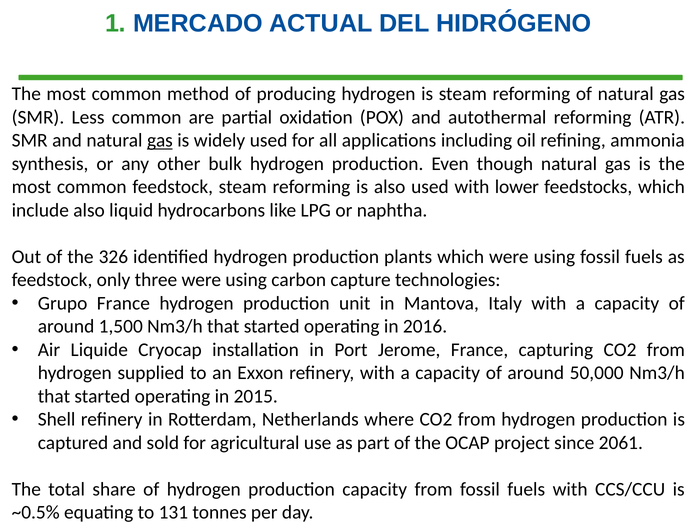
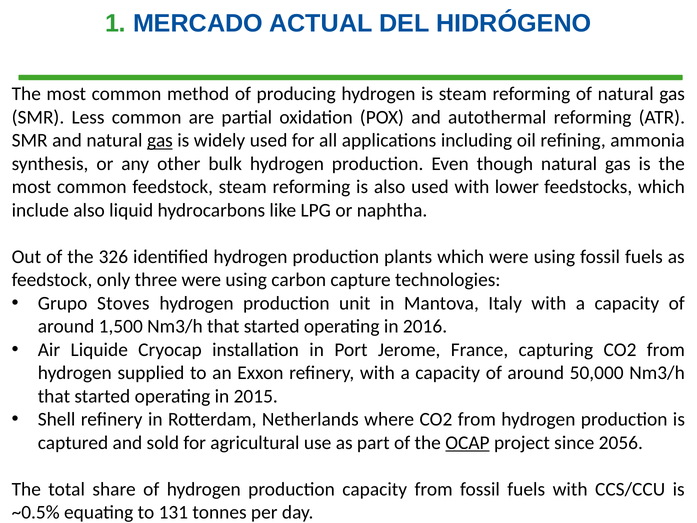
Grupo France: France -> Stoves
OCAP underline: none -> present
2061: 2061 -> 2056
